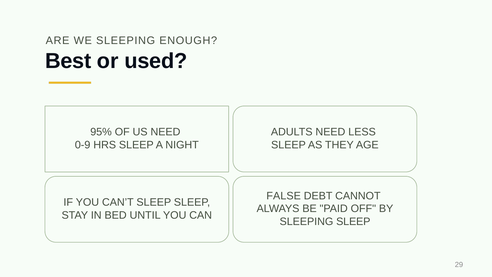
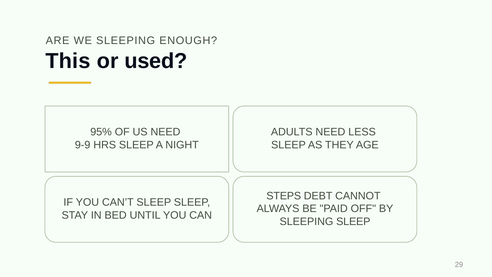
Best: Best -> This
0-9: 0-9 -> 9-9
FALSE: FALSE -> STEPS
